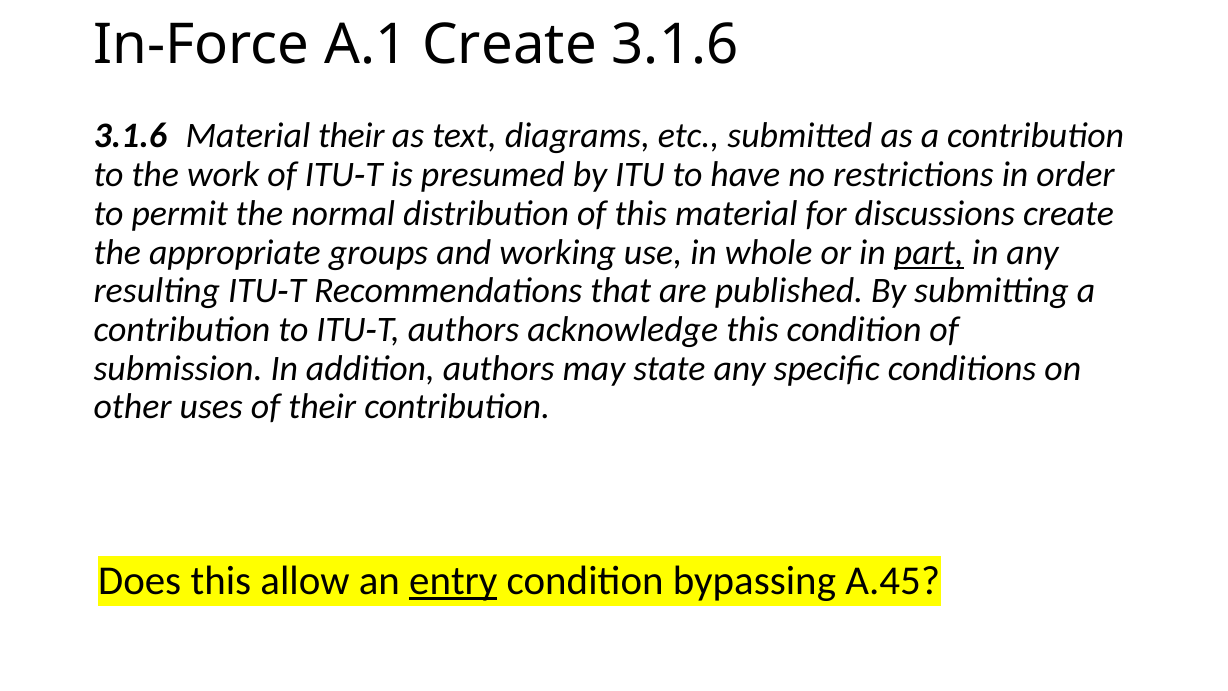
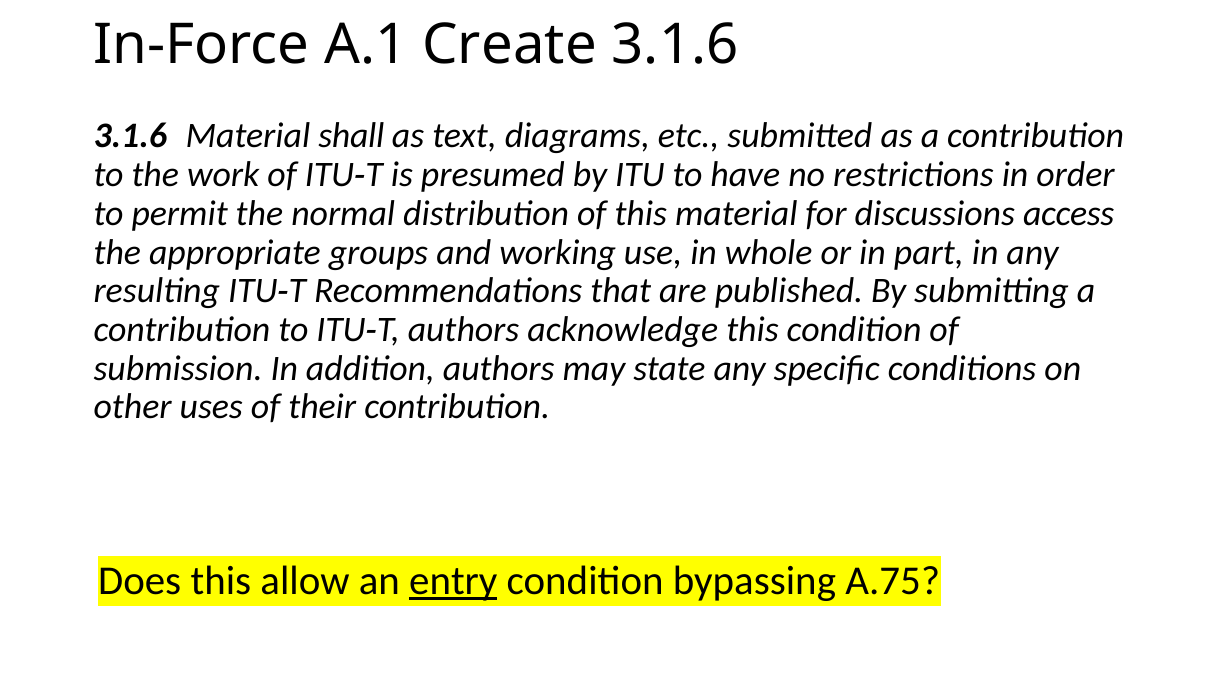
Material their: their -> shall
discussions create: create -> access
part underline: present -> none
A.45: A.45 -> A.75
